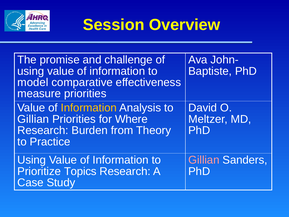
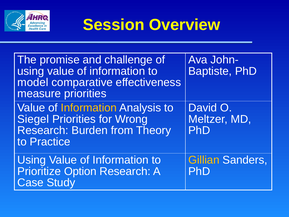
Gillian at (33, 119): Gillian -> Siegel
Where: Where -> Wrong
Gillian at (204, 160) colour: pink -> yellow
Topics: Topics -> Option
